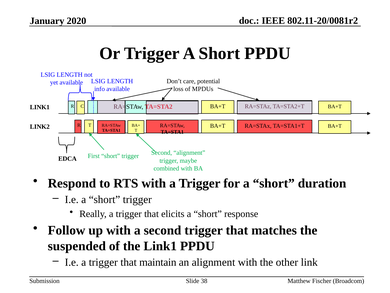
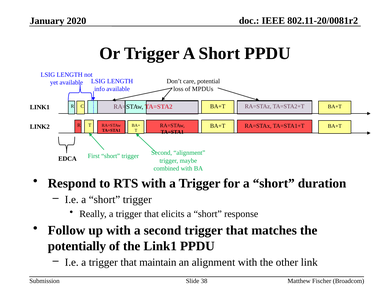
suspended: suspended -> potentially
